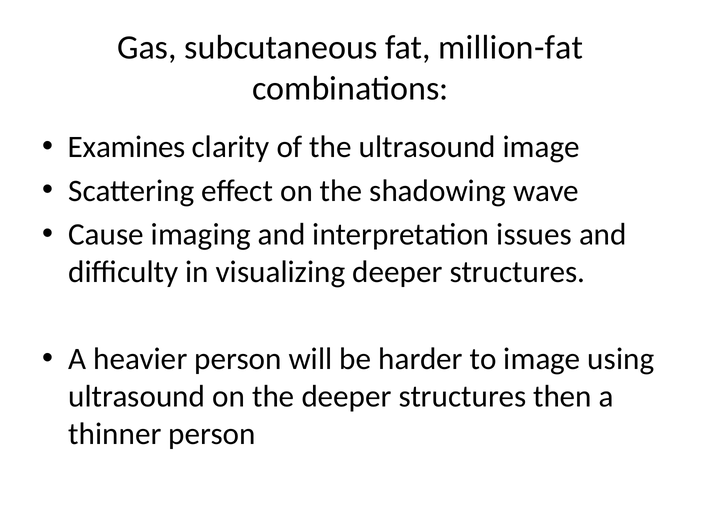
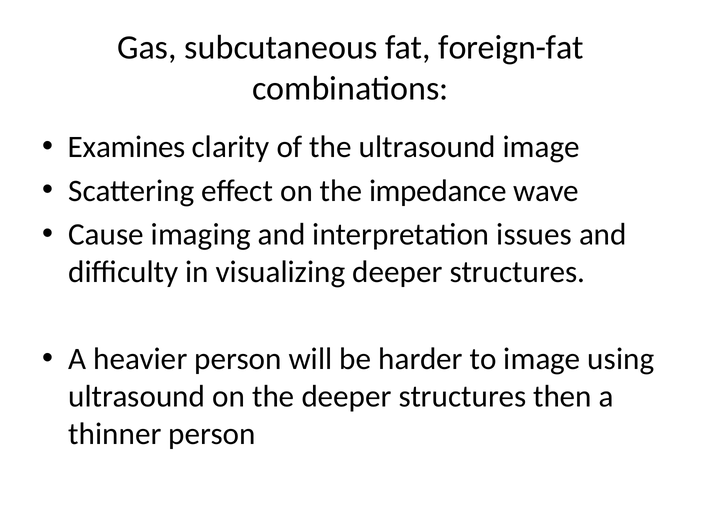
million-fat: million-fat -> foreign-fat
shadowing: shadowing -> impedance
